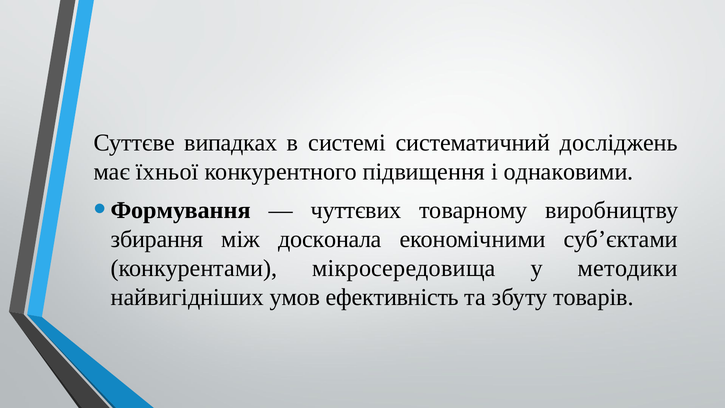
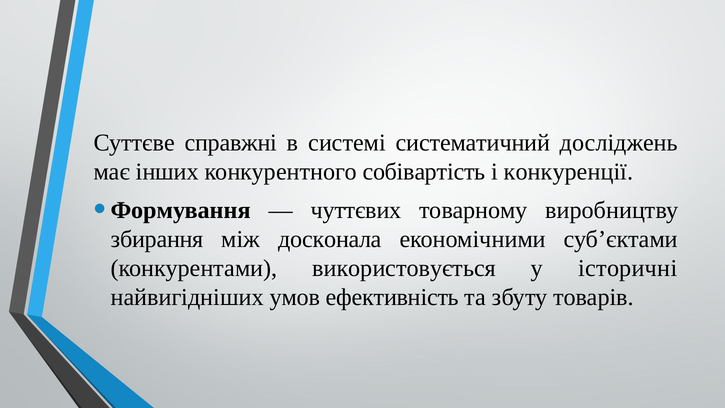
випадках: випадках -> справжні
їхньої: їхньої -> інших
підвищення: підвищення -> собівартість
однаковими: однаковими -> конкуренції
мікросередовища: мікросередовища -> використовується
методики: методики -> історичні
